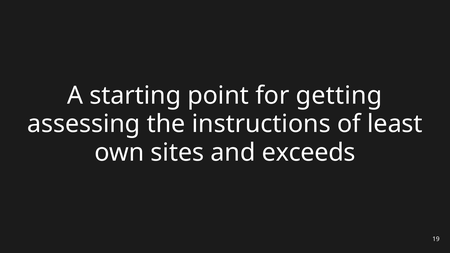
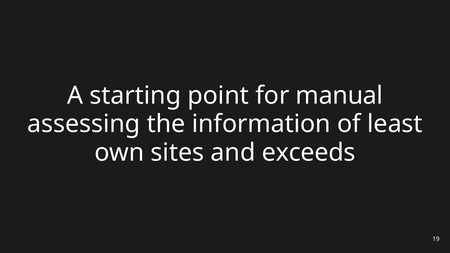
getting: getting -> manual
instructions: instructions -> information
